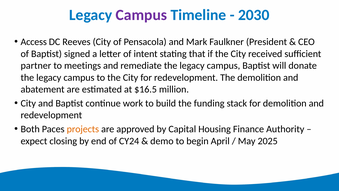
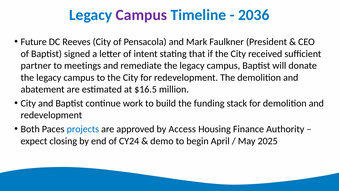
2030: 2030 -> 2036
Access: Access -> Future
projects colour: orange -> blue
Capital: Capital -> Access
